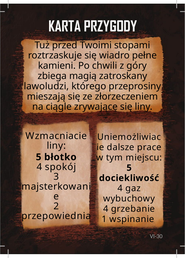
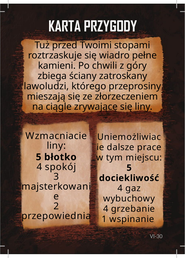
magią: magią -> ściany
